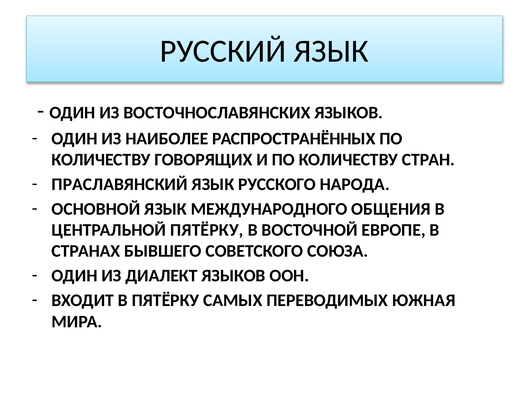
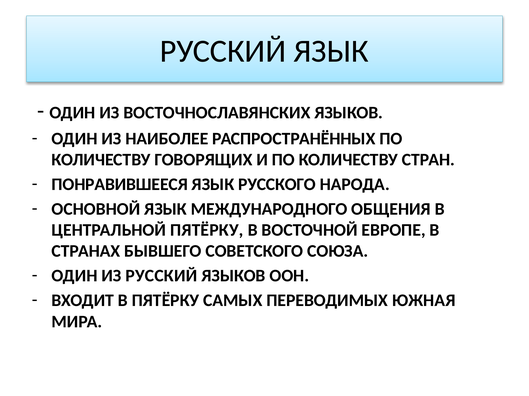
ПРАСЛАВЯНСКИЙ: ПРАСЛАВЯНСКИЙ -> ПОНРАВИВШЕЕСЯ
ИЗ ДИАЛЕКТ: ДИАЛЕКТ -> РУССКИЙ
